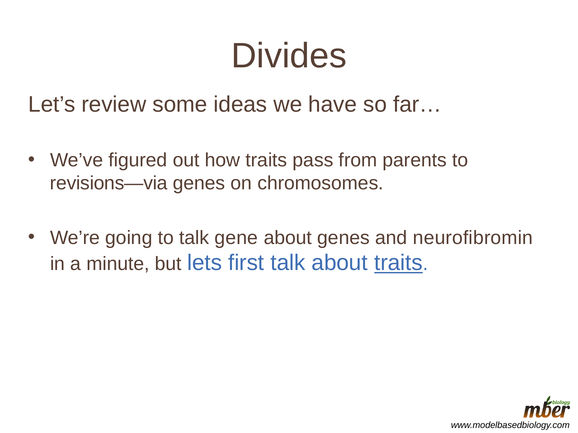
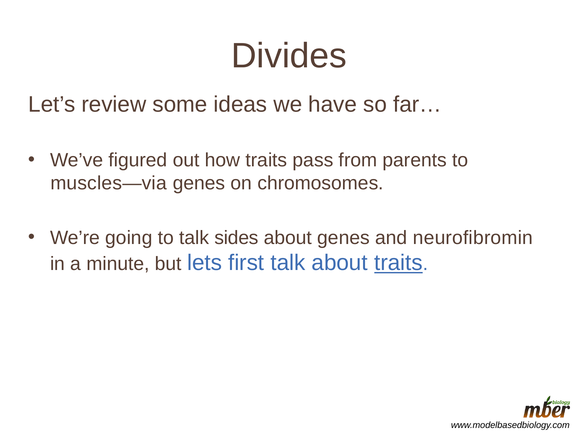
revisions—via: revisions—via -> muscles—via
gene: gene -> sides
